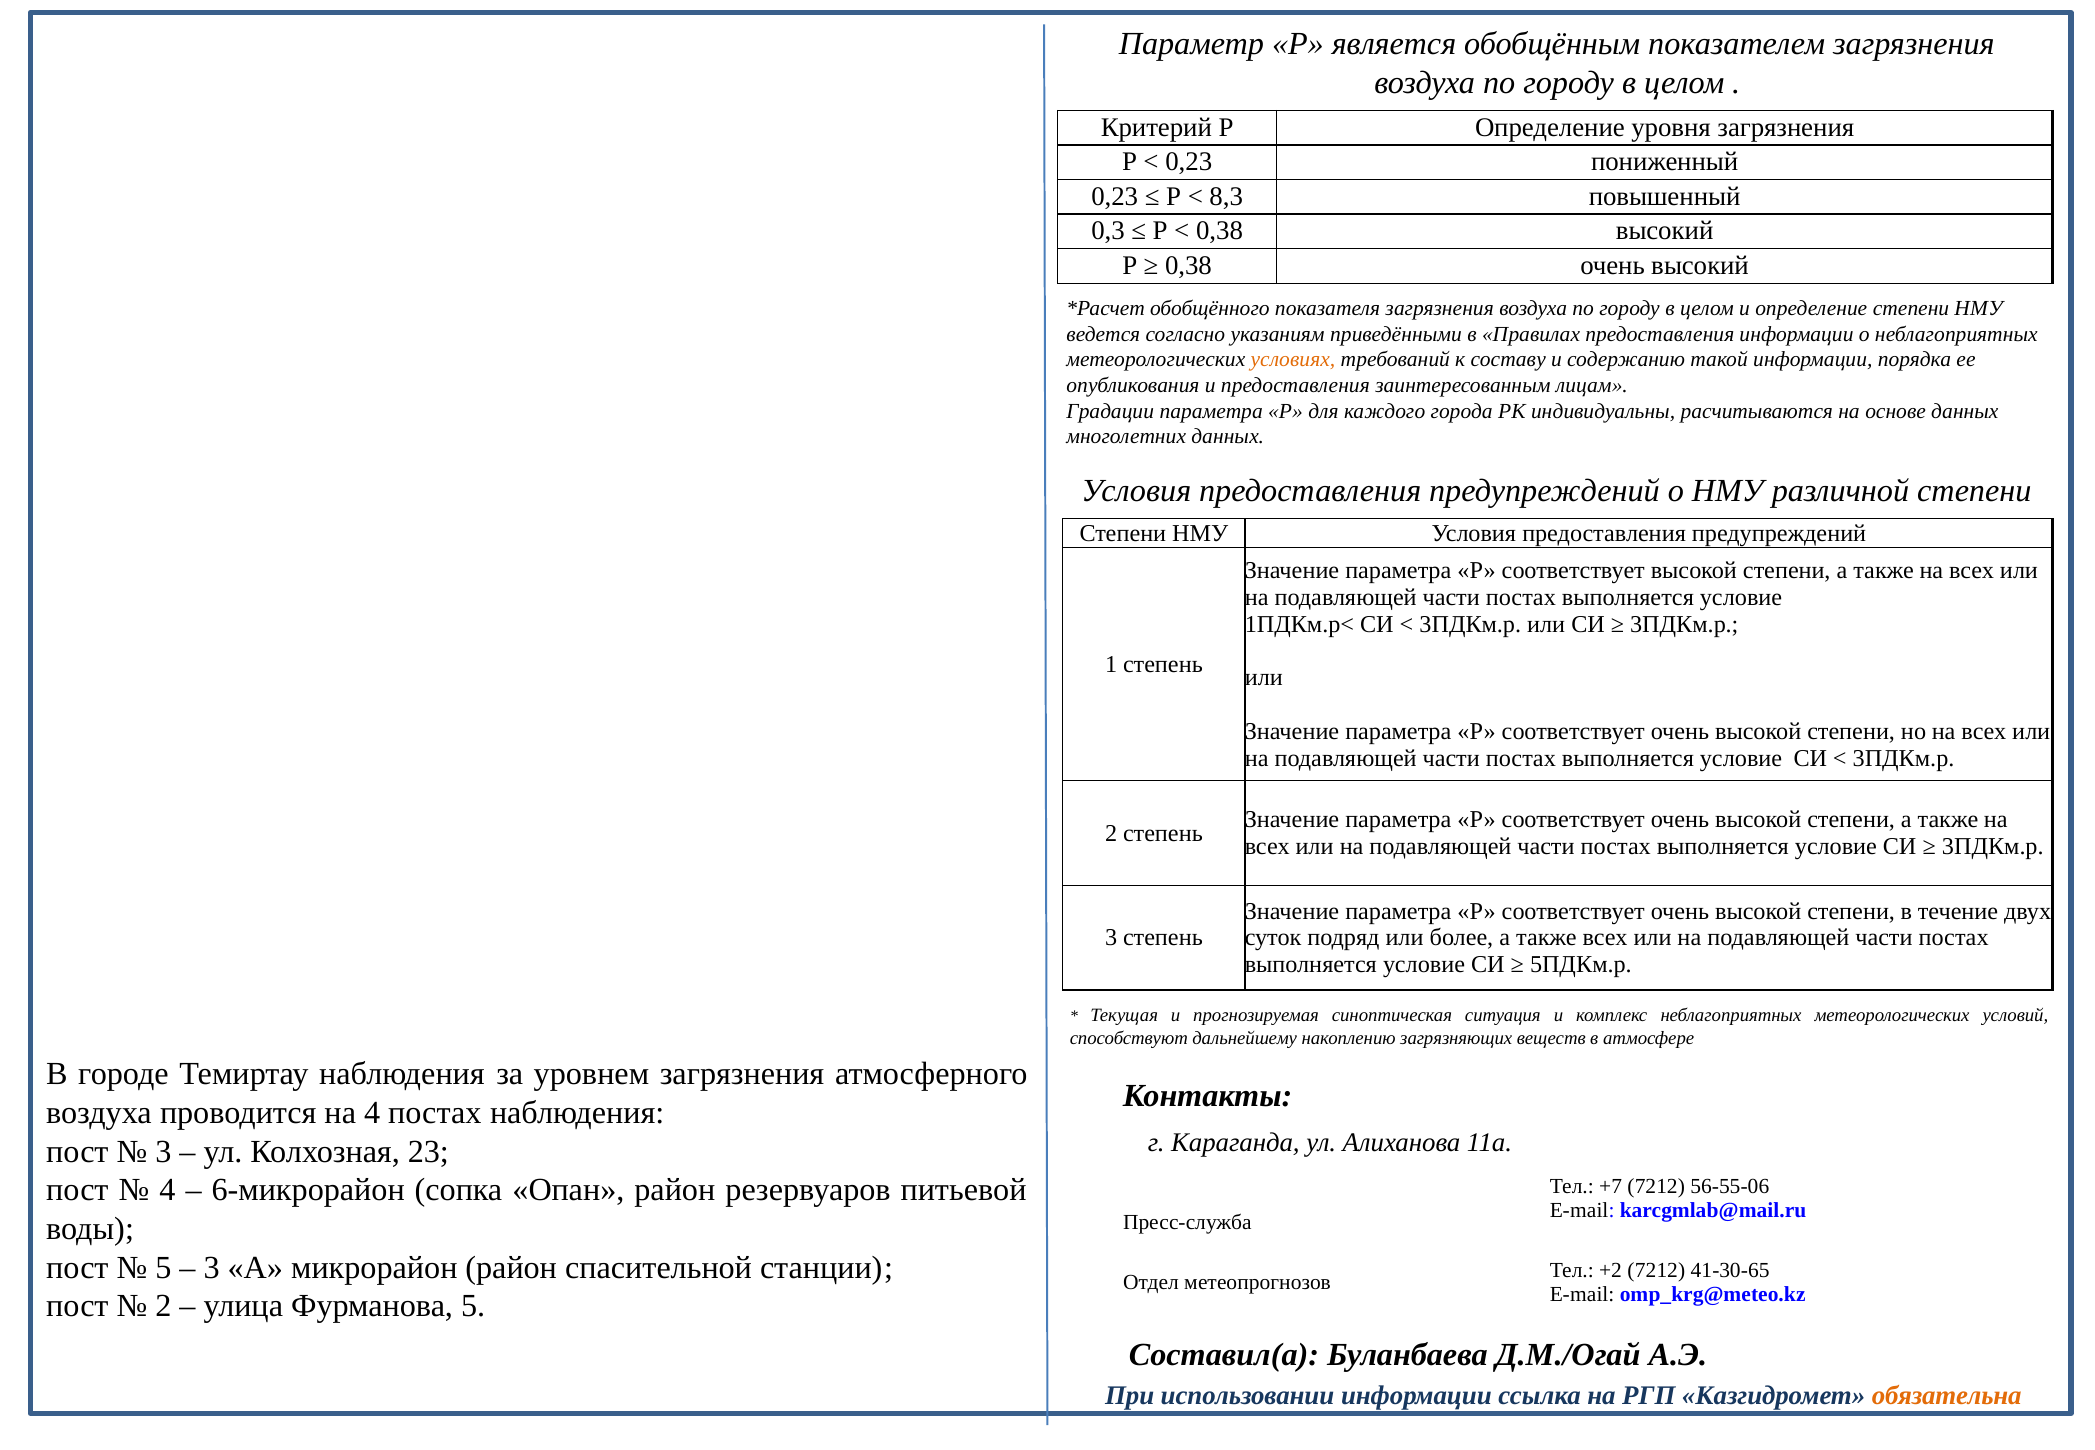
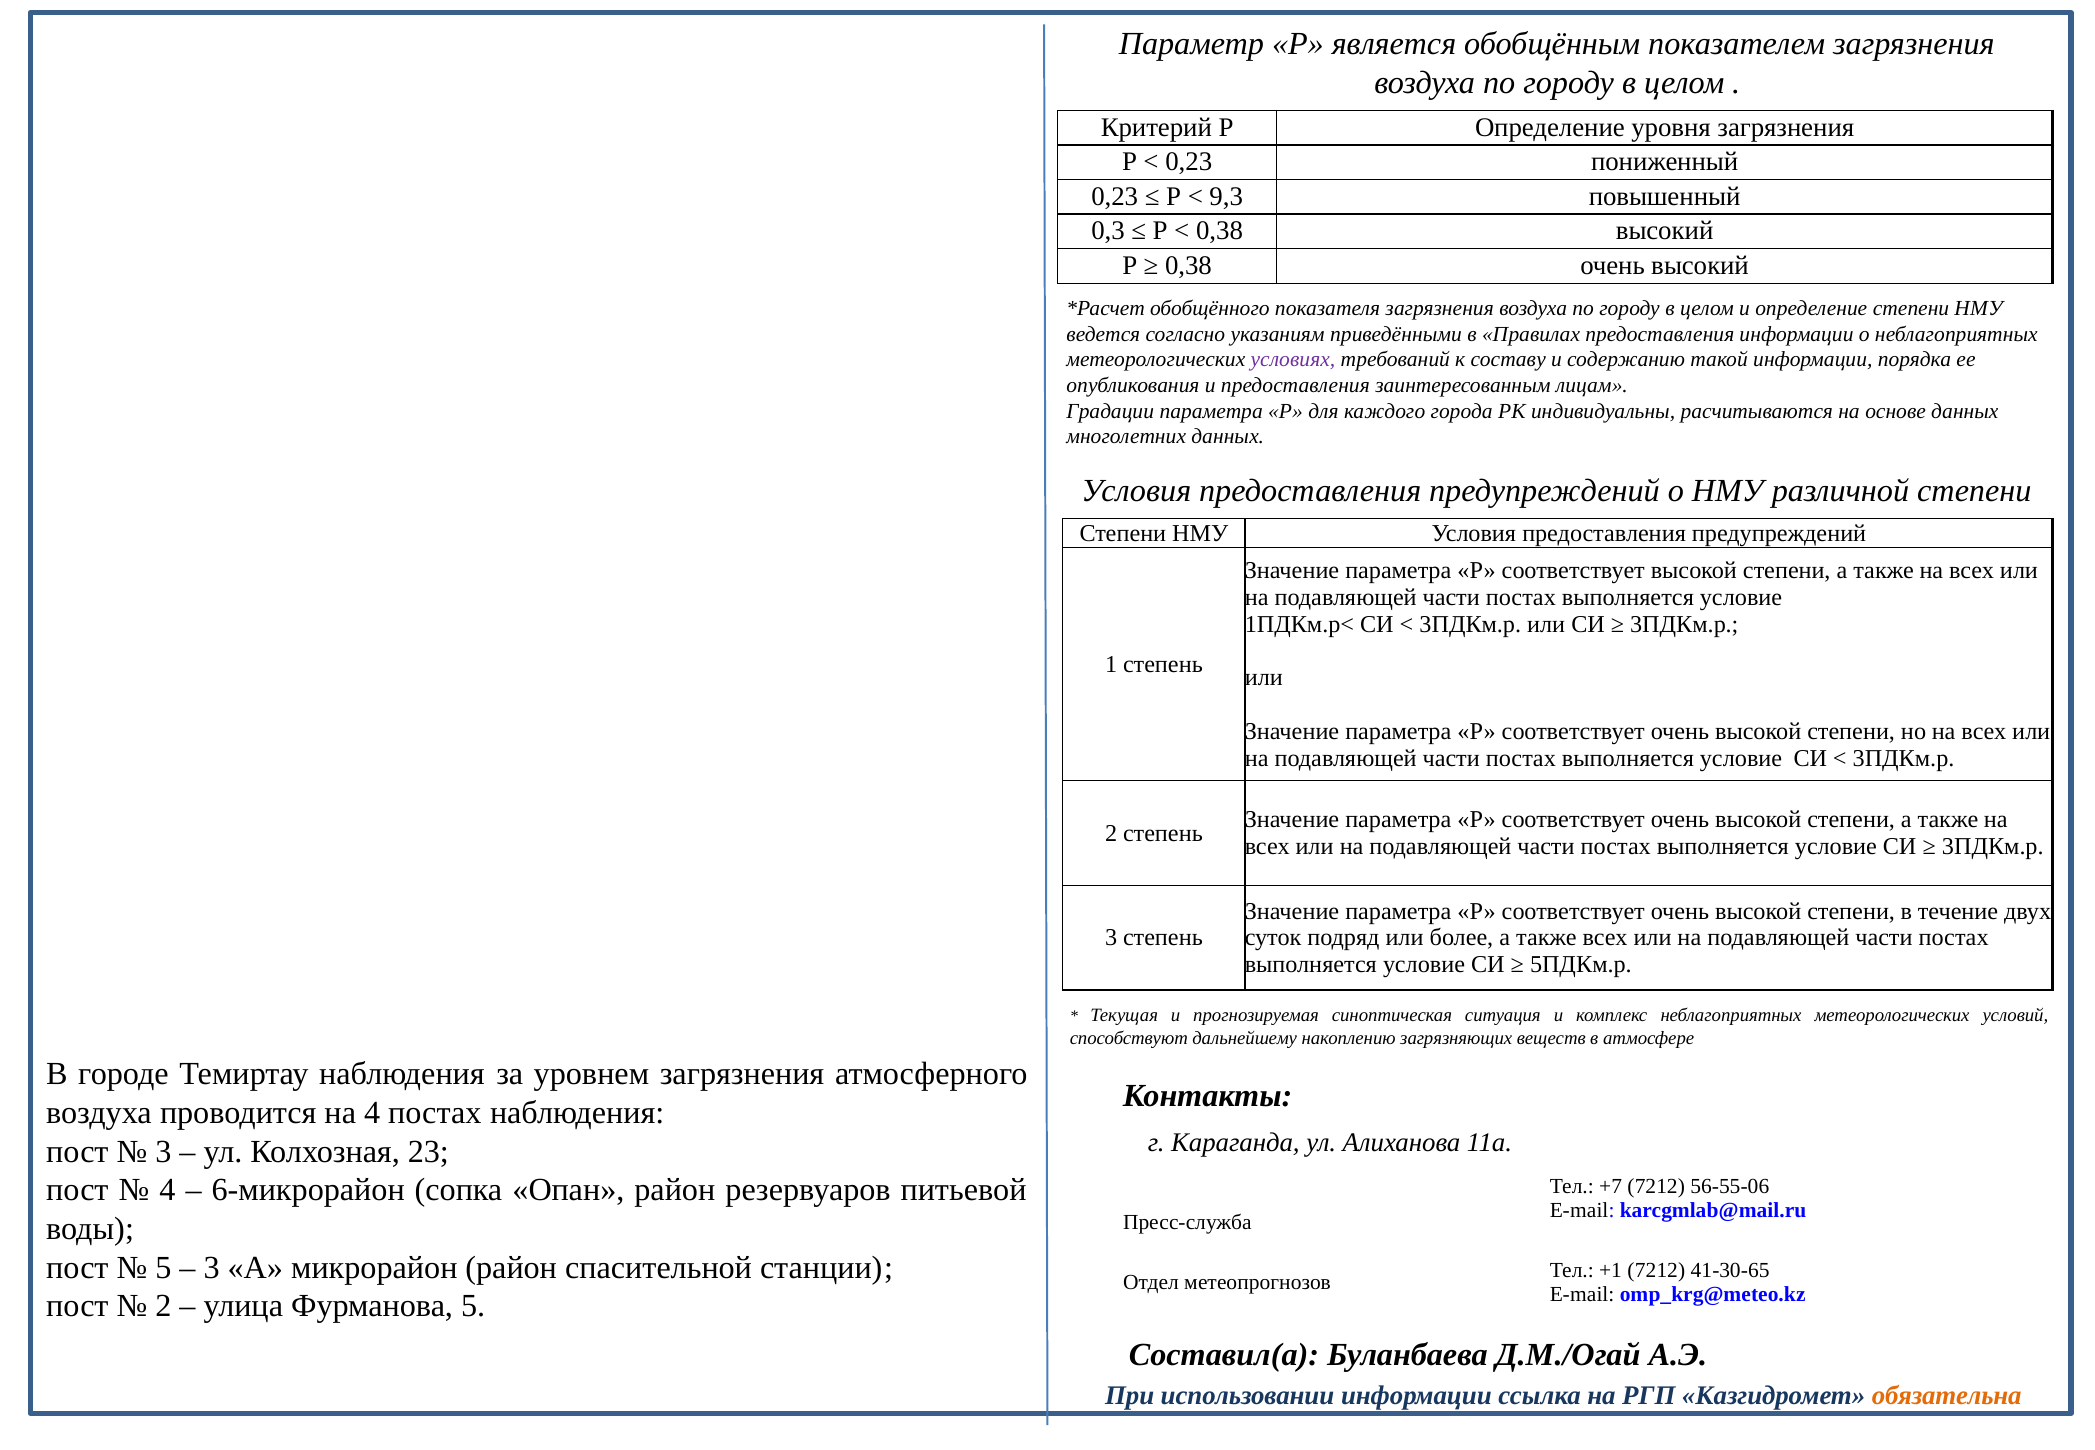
8,3: 8,3 -> 9,3
условиях colour: orange -> purple
+2: +2 -> +1
